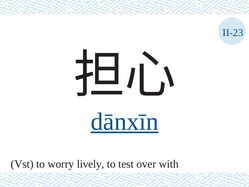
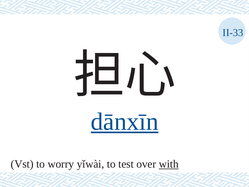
II-23: II-23 -> II-33
lively: lively -> yǐwài
with underline: none -> present
